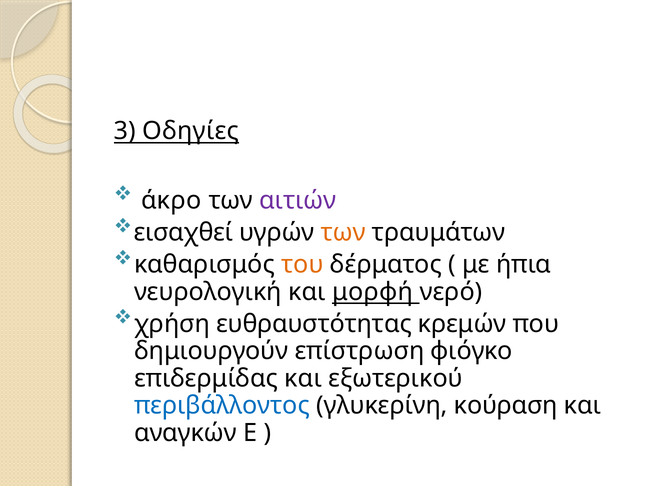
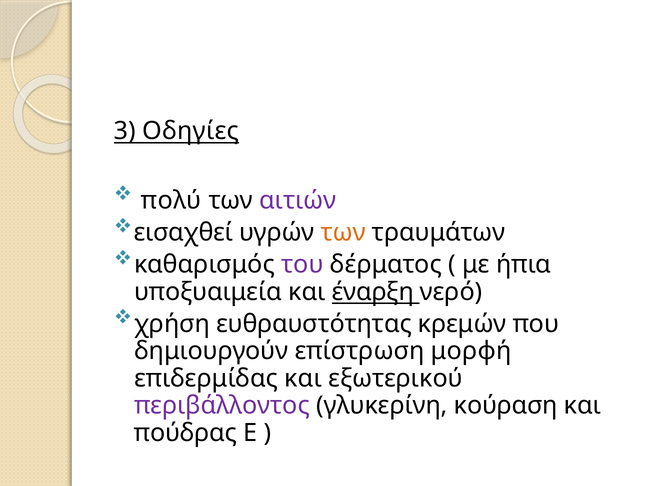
άκρο: άκρο -> πολύ
του colour: orange -> purple
νευρολογική: νευρολογική -> υποξυαιμεία
μορφή: μορφή -> έναρξη
φιόγκο: φιόγκο -> μορφή
περιβάλλοντος colour: blue -> purple
αναγκών: αναγκών -> πούδρας
